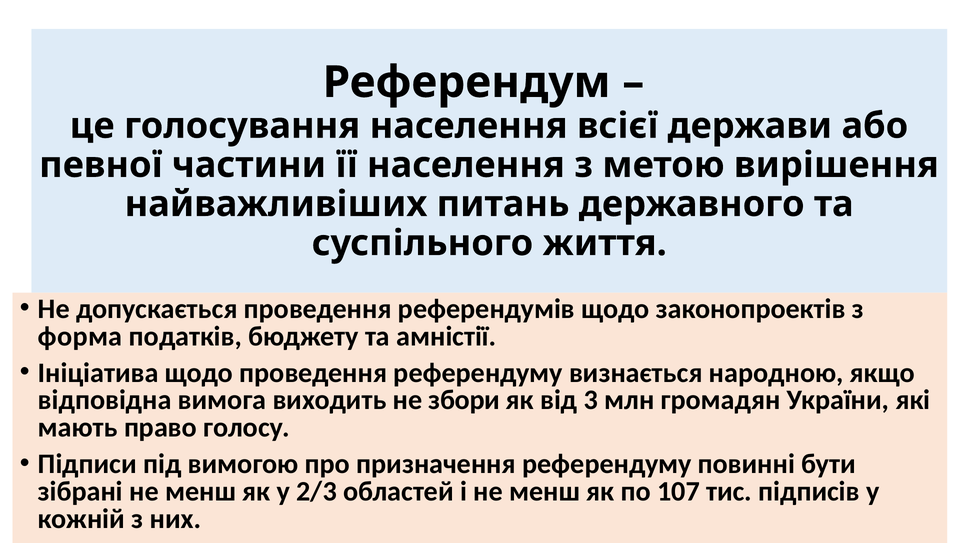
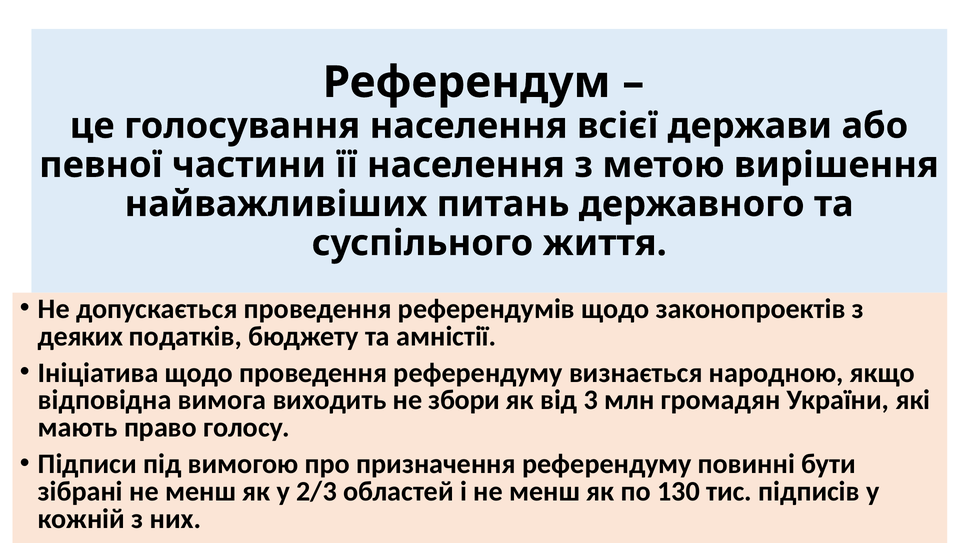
форма: форма -> деяких
107: 107 -> 130
